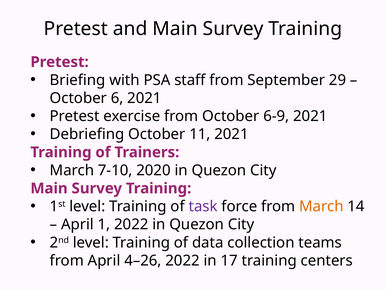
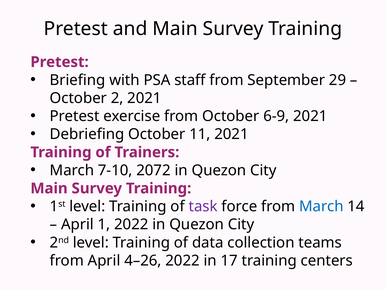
6: 6 -> 2
2020: 2020 -> 2072
March at (321, 206) colour: orange -> blue
